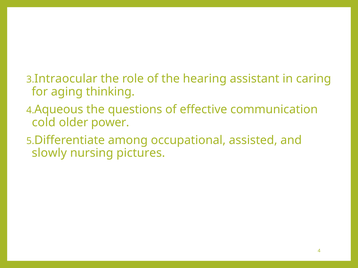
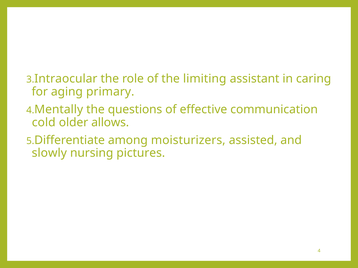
hearing: hearing -> limiting
thinking: thinking -> primary
Aqueous: Aqueous -> Mentally
power: power -> allows
occupational: occupational -> moisturizers
